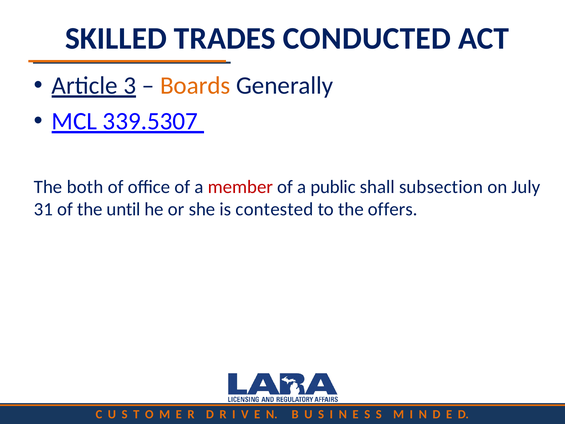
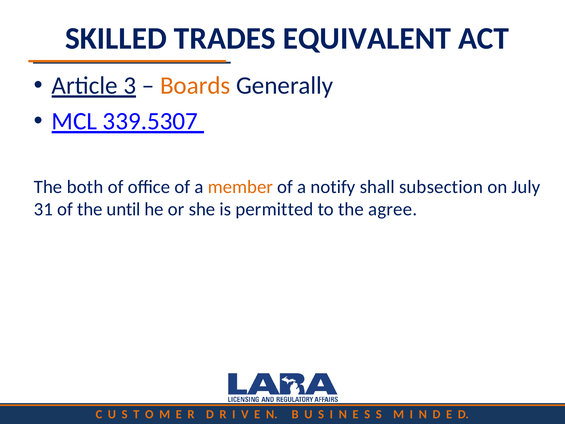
CONDUCTED: CONDUCTED -> EQUIVALENT
member colour: red -> orange
public: public -> notify
contested: contested -> permitted
offers: offers -> agree
